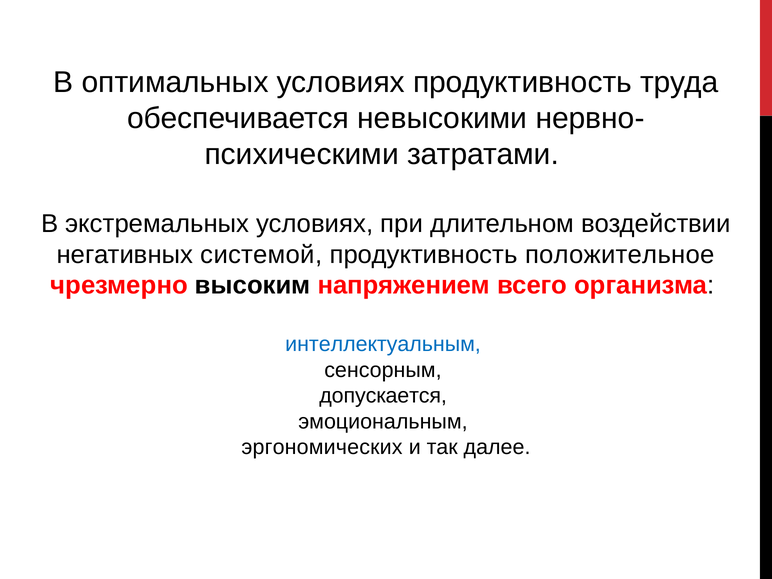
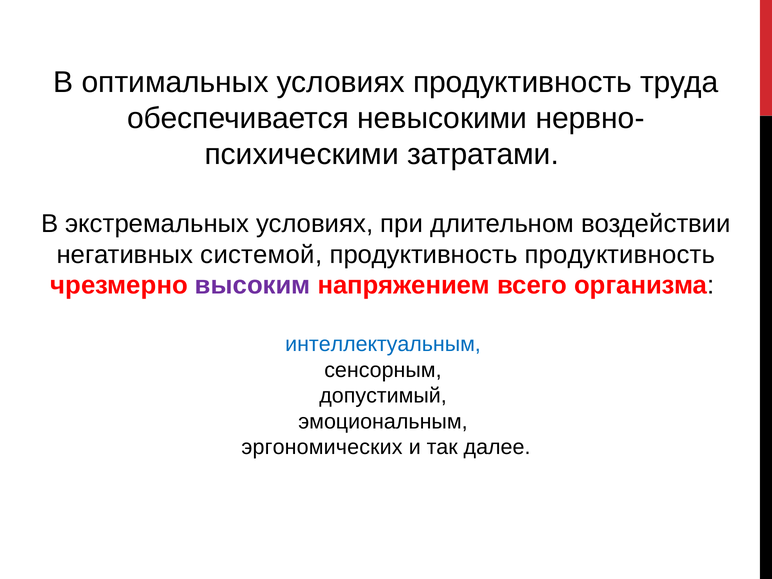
продуктивность положительное: положительное -> продуктивность
высоким colour: black -> purple
допускается: допускается -> допустимый
